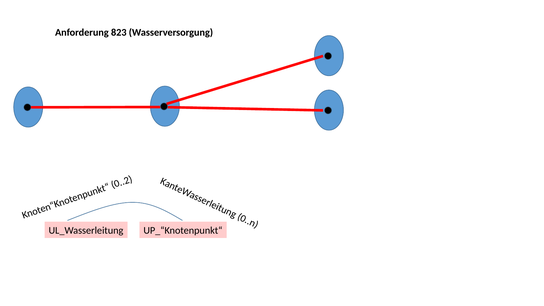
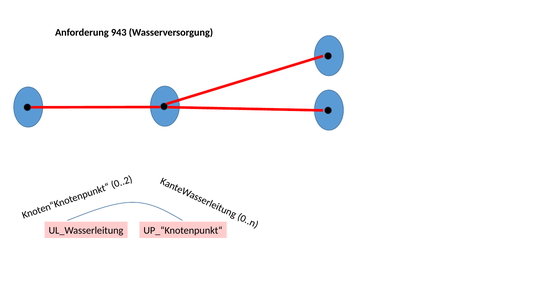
823: 823 -> 943
